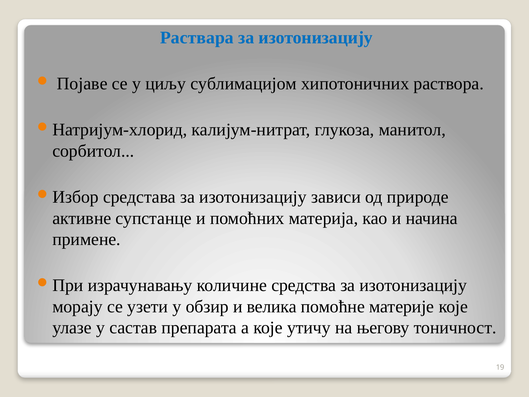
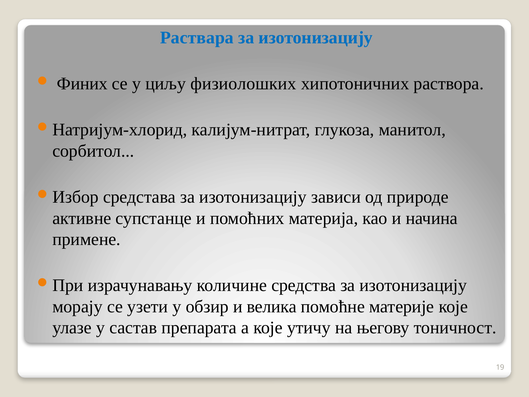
Појаве: Појаве -> Финих
сублимацијом: сублимацијом -> физиолошких
